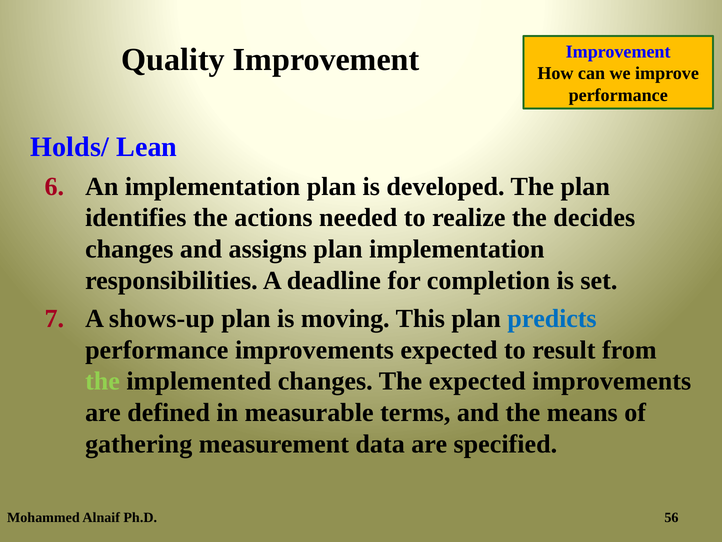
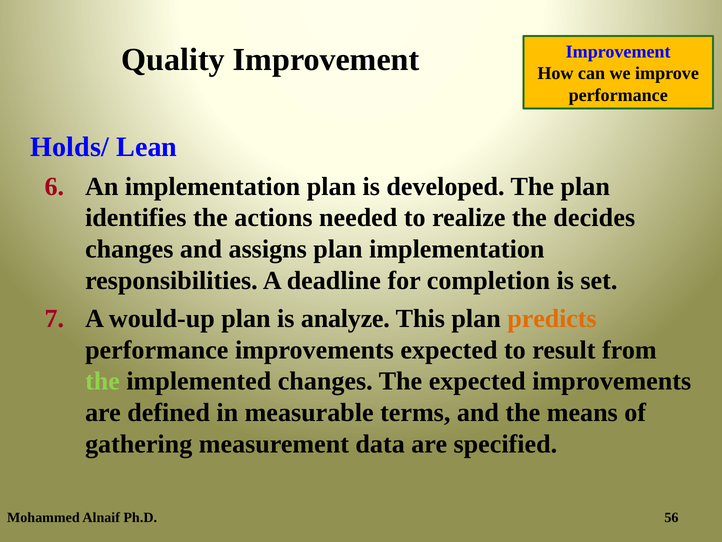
shows-up: shows-up -> would-up
moving: moving -> analyze
predicts colour: blue -> orange
